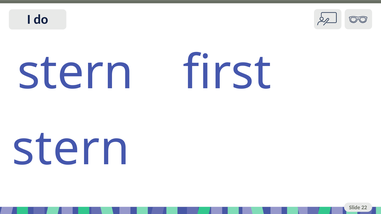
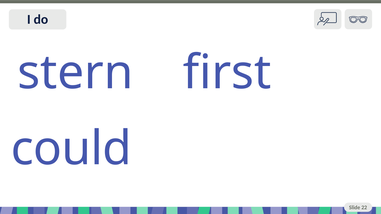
stern at (71, 149): stern -> could
